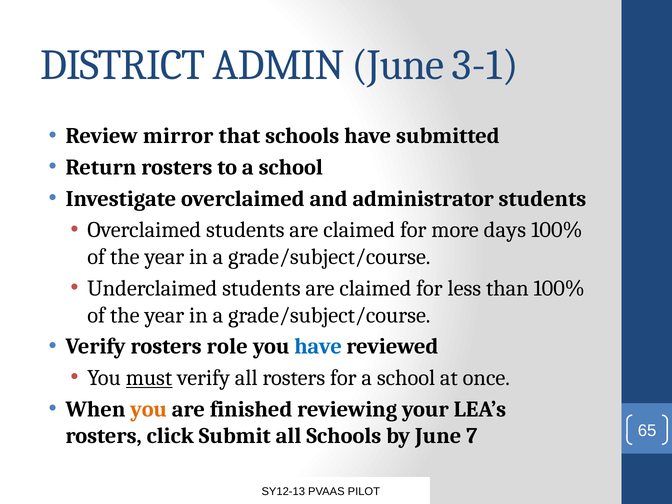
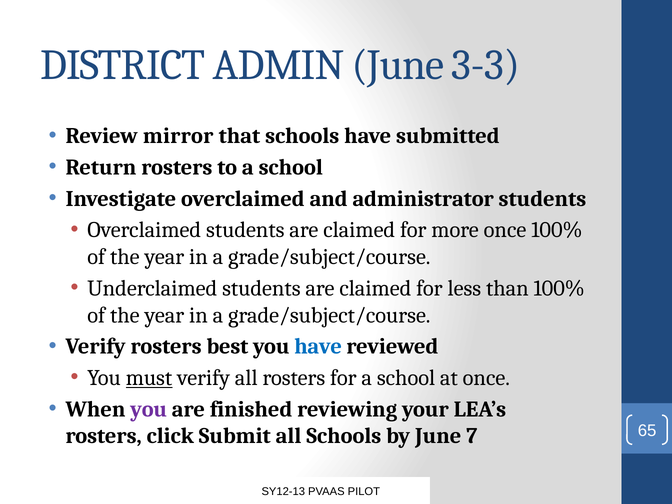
3-1: 3-1 -> 3-3
more days: days -> once
role: role -> best
you at (149, 409) colour: orange -> purple
